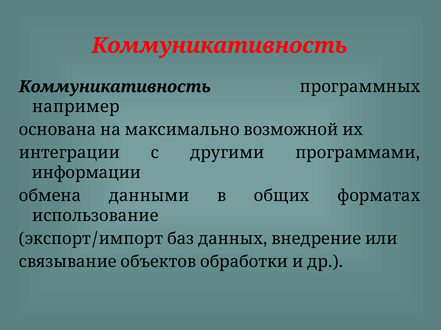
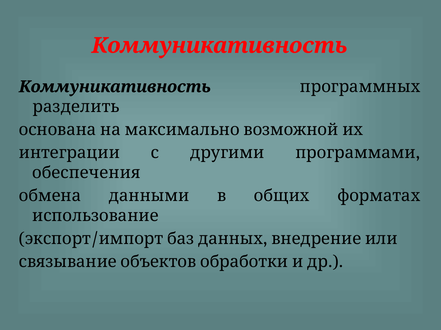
например: например -> разделить
информации: информации -> обеспечения
